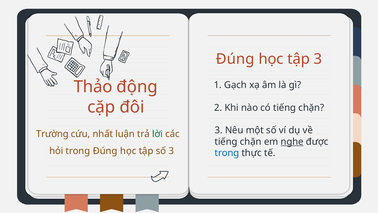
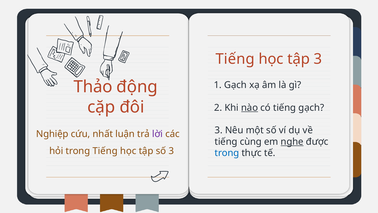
Đúng at (235, 59): Đúng -> Tiếng
nào underline: none -> present
có tiếng chặn: chặn -> gạch
Trường: Trường -> Nghiệp
lời colour: green -> purple
chặn at (251, 141): chặn -> cùng
trong Đúng: Đúng -> Tiếng
